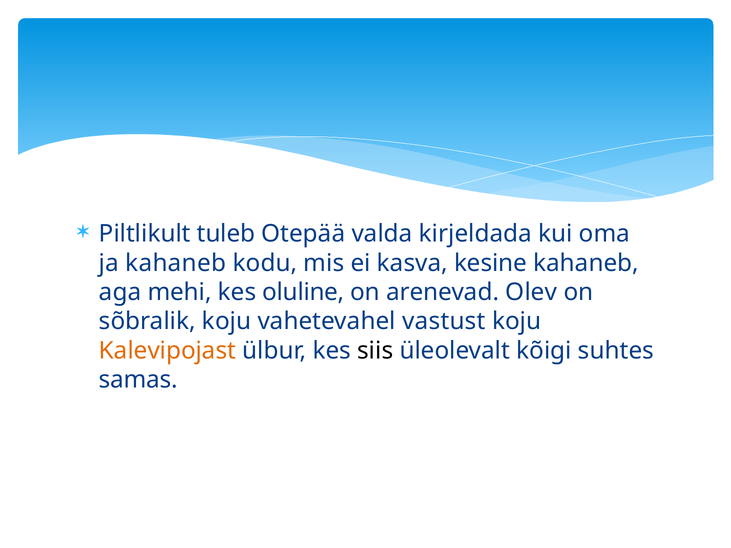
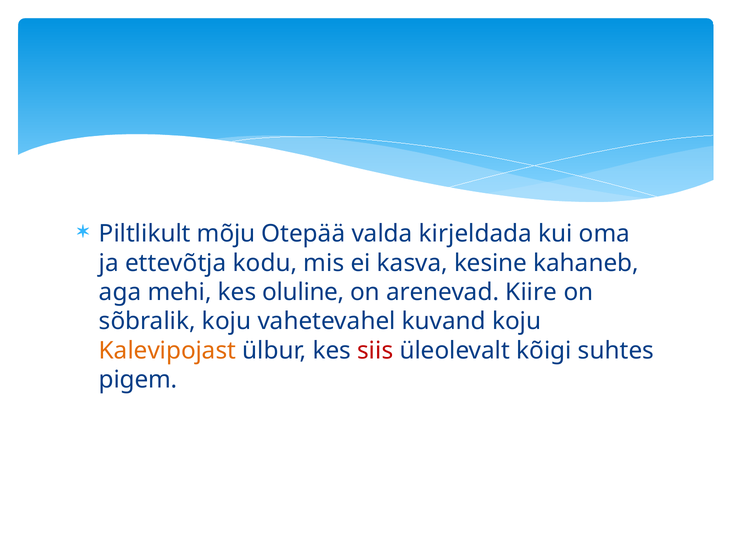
tuleb: tuleb -> mõju
ja kahaneb: kahaneb -> ettevõtja
Olev: Olev -> Kiire
vastust: vastust -> kuvand
siis colour: black -> red
samas: samas -> pigem
